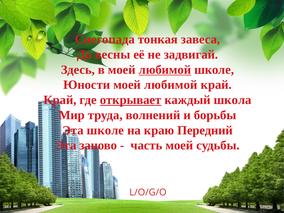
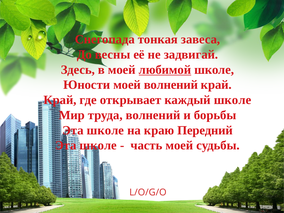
Юности моей любимой: любимой -> волнений
открывает underline: present -> none
каждый школа: школа -> школе
заново at (98, 145): заново -> школе
